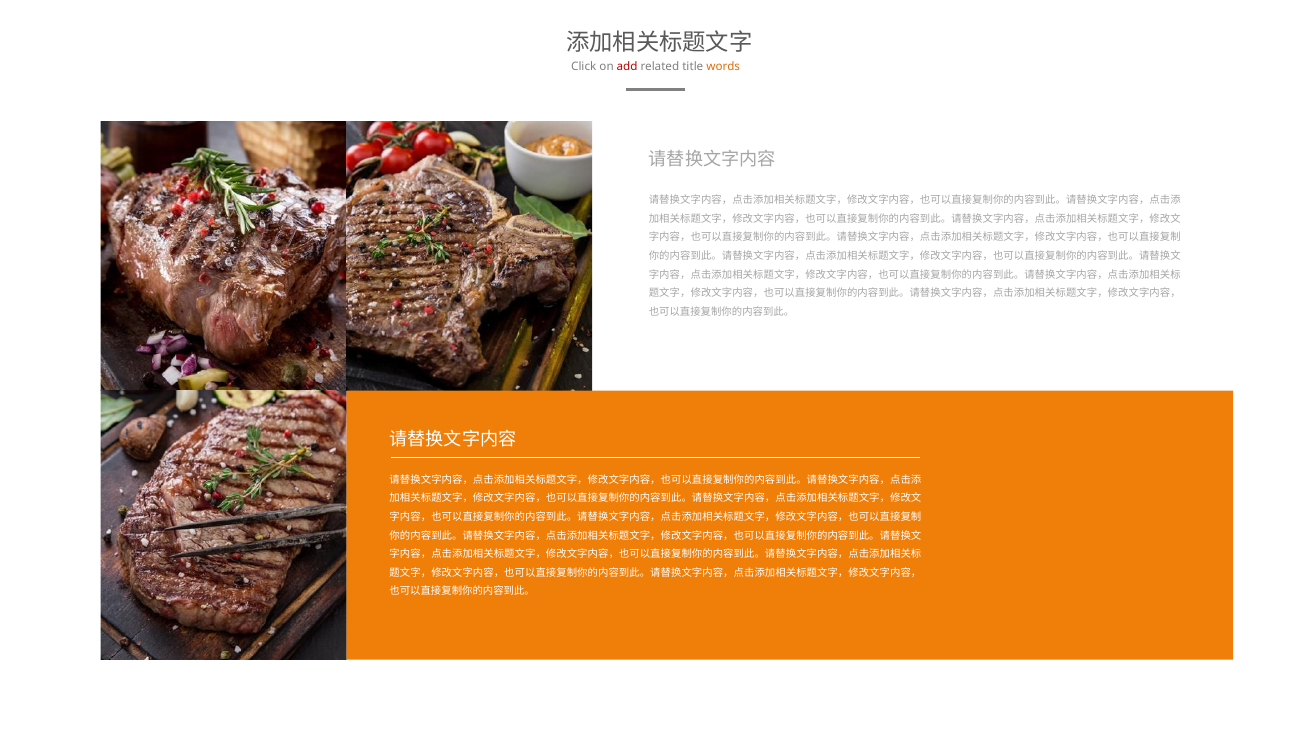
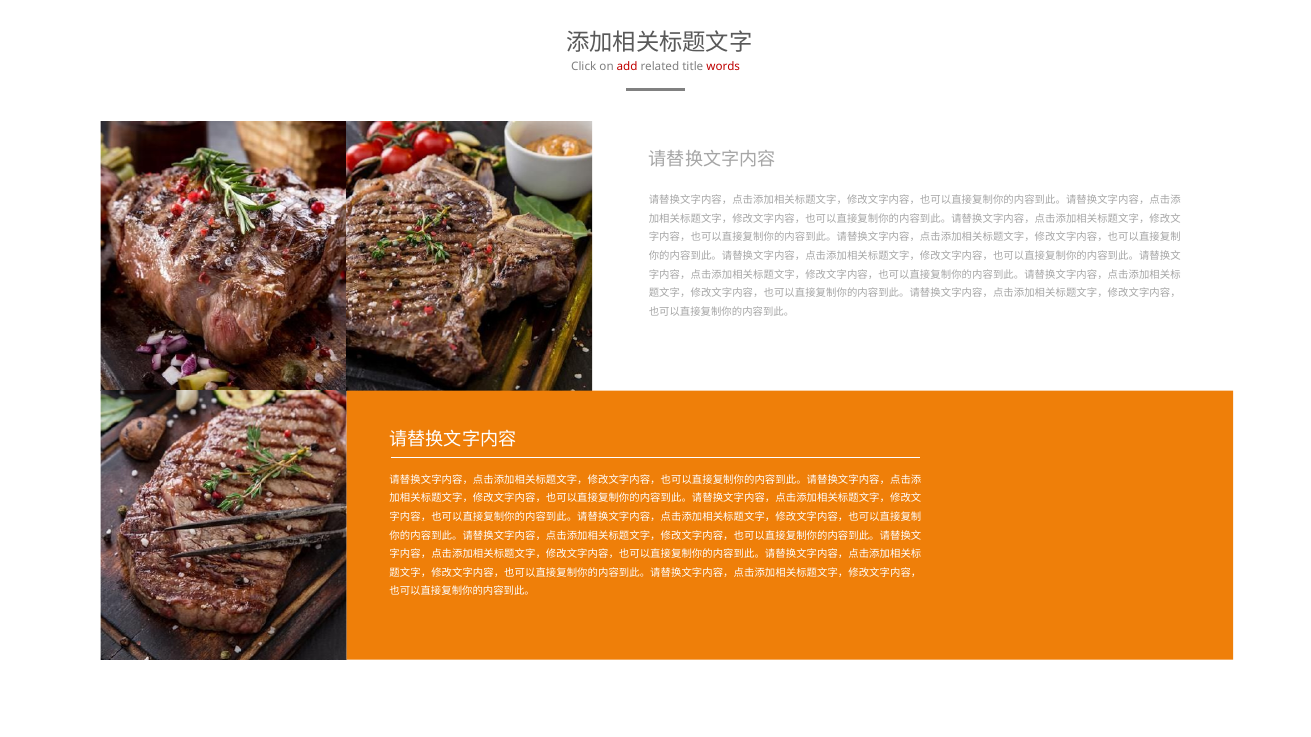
words colour: orange -> red
